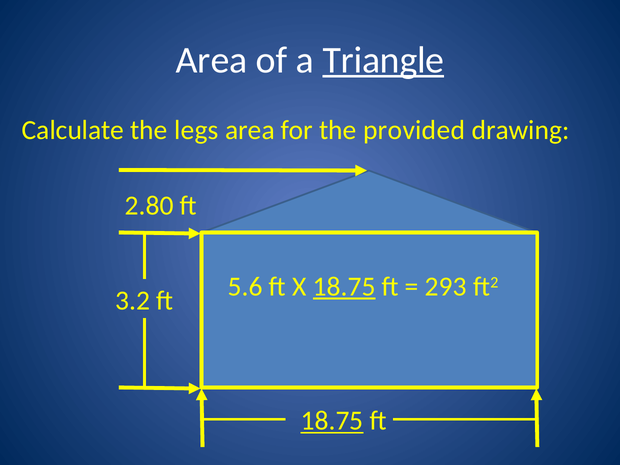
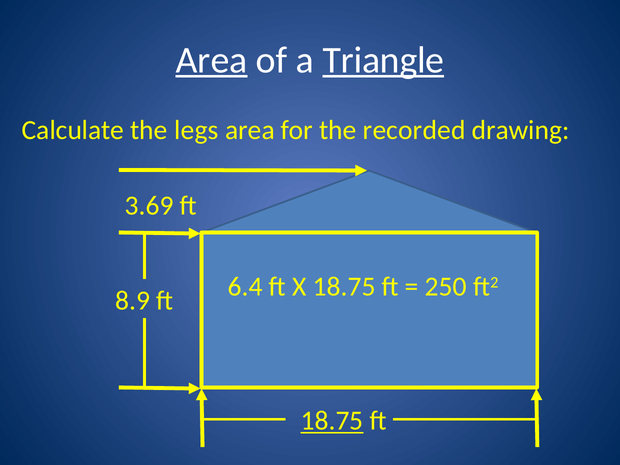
Area at (212, 60) underline: none -> present
provided: provided -> recorded
2.80: 2.80 -> 3.69
5.6: 5.6 -> 6.4
18.75 at (344, 287) underline: present -> none
293: 293 -> 250
3.2: 3.2 -> 8.9
